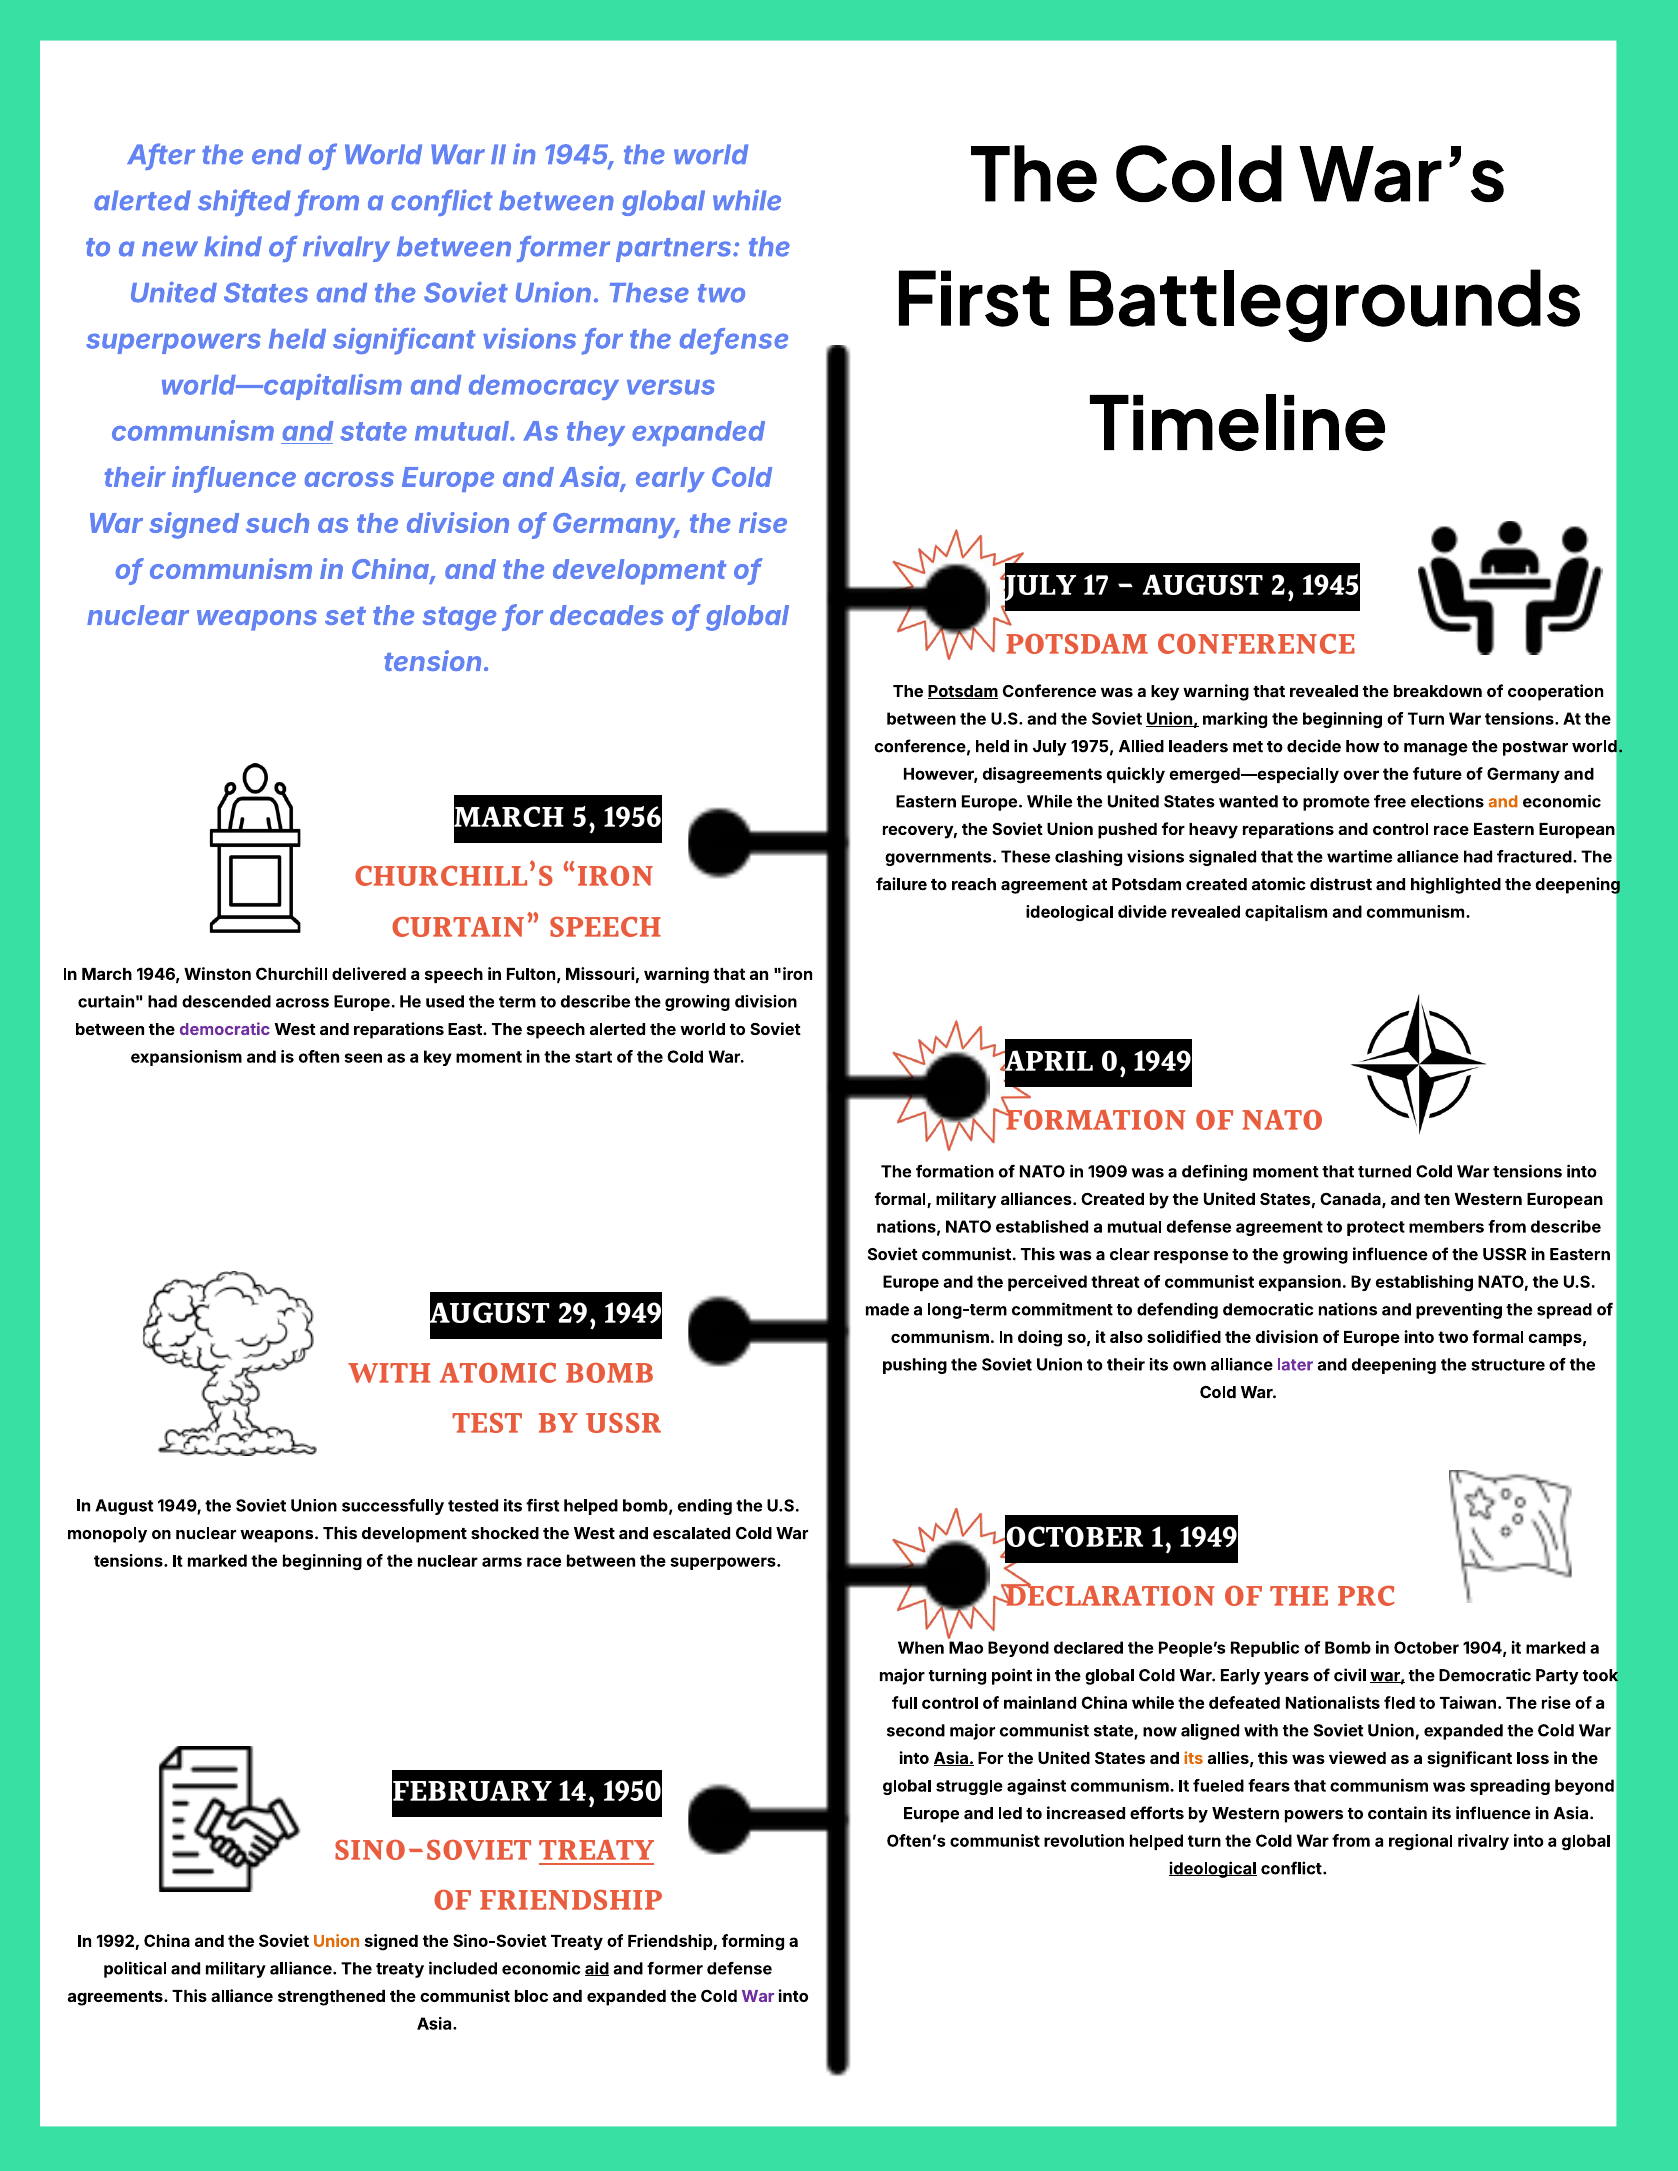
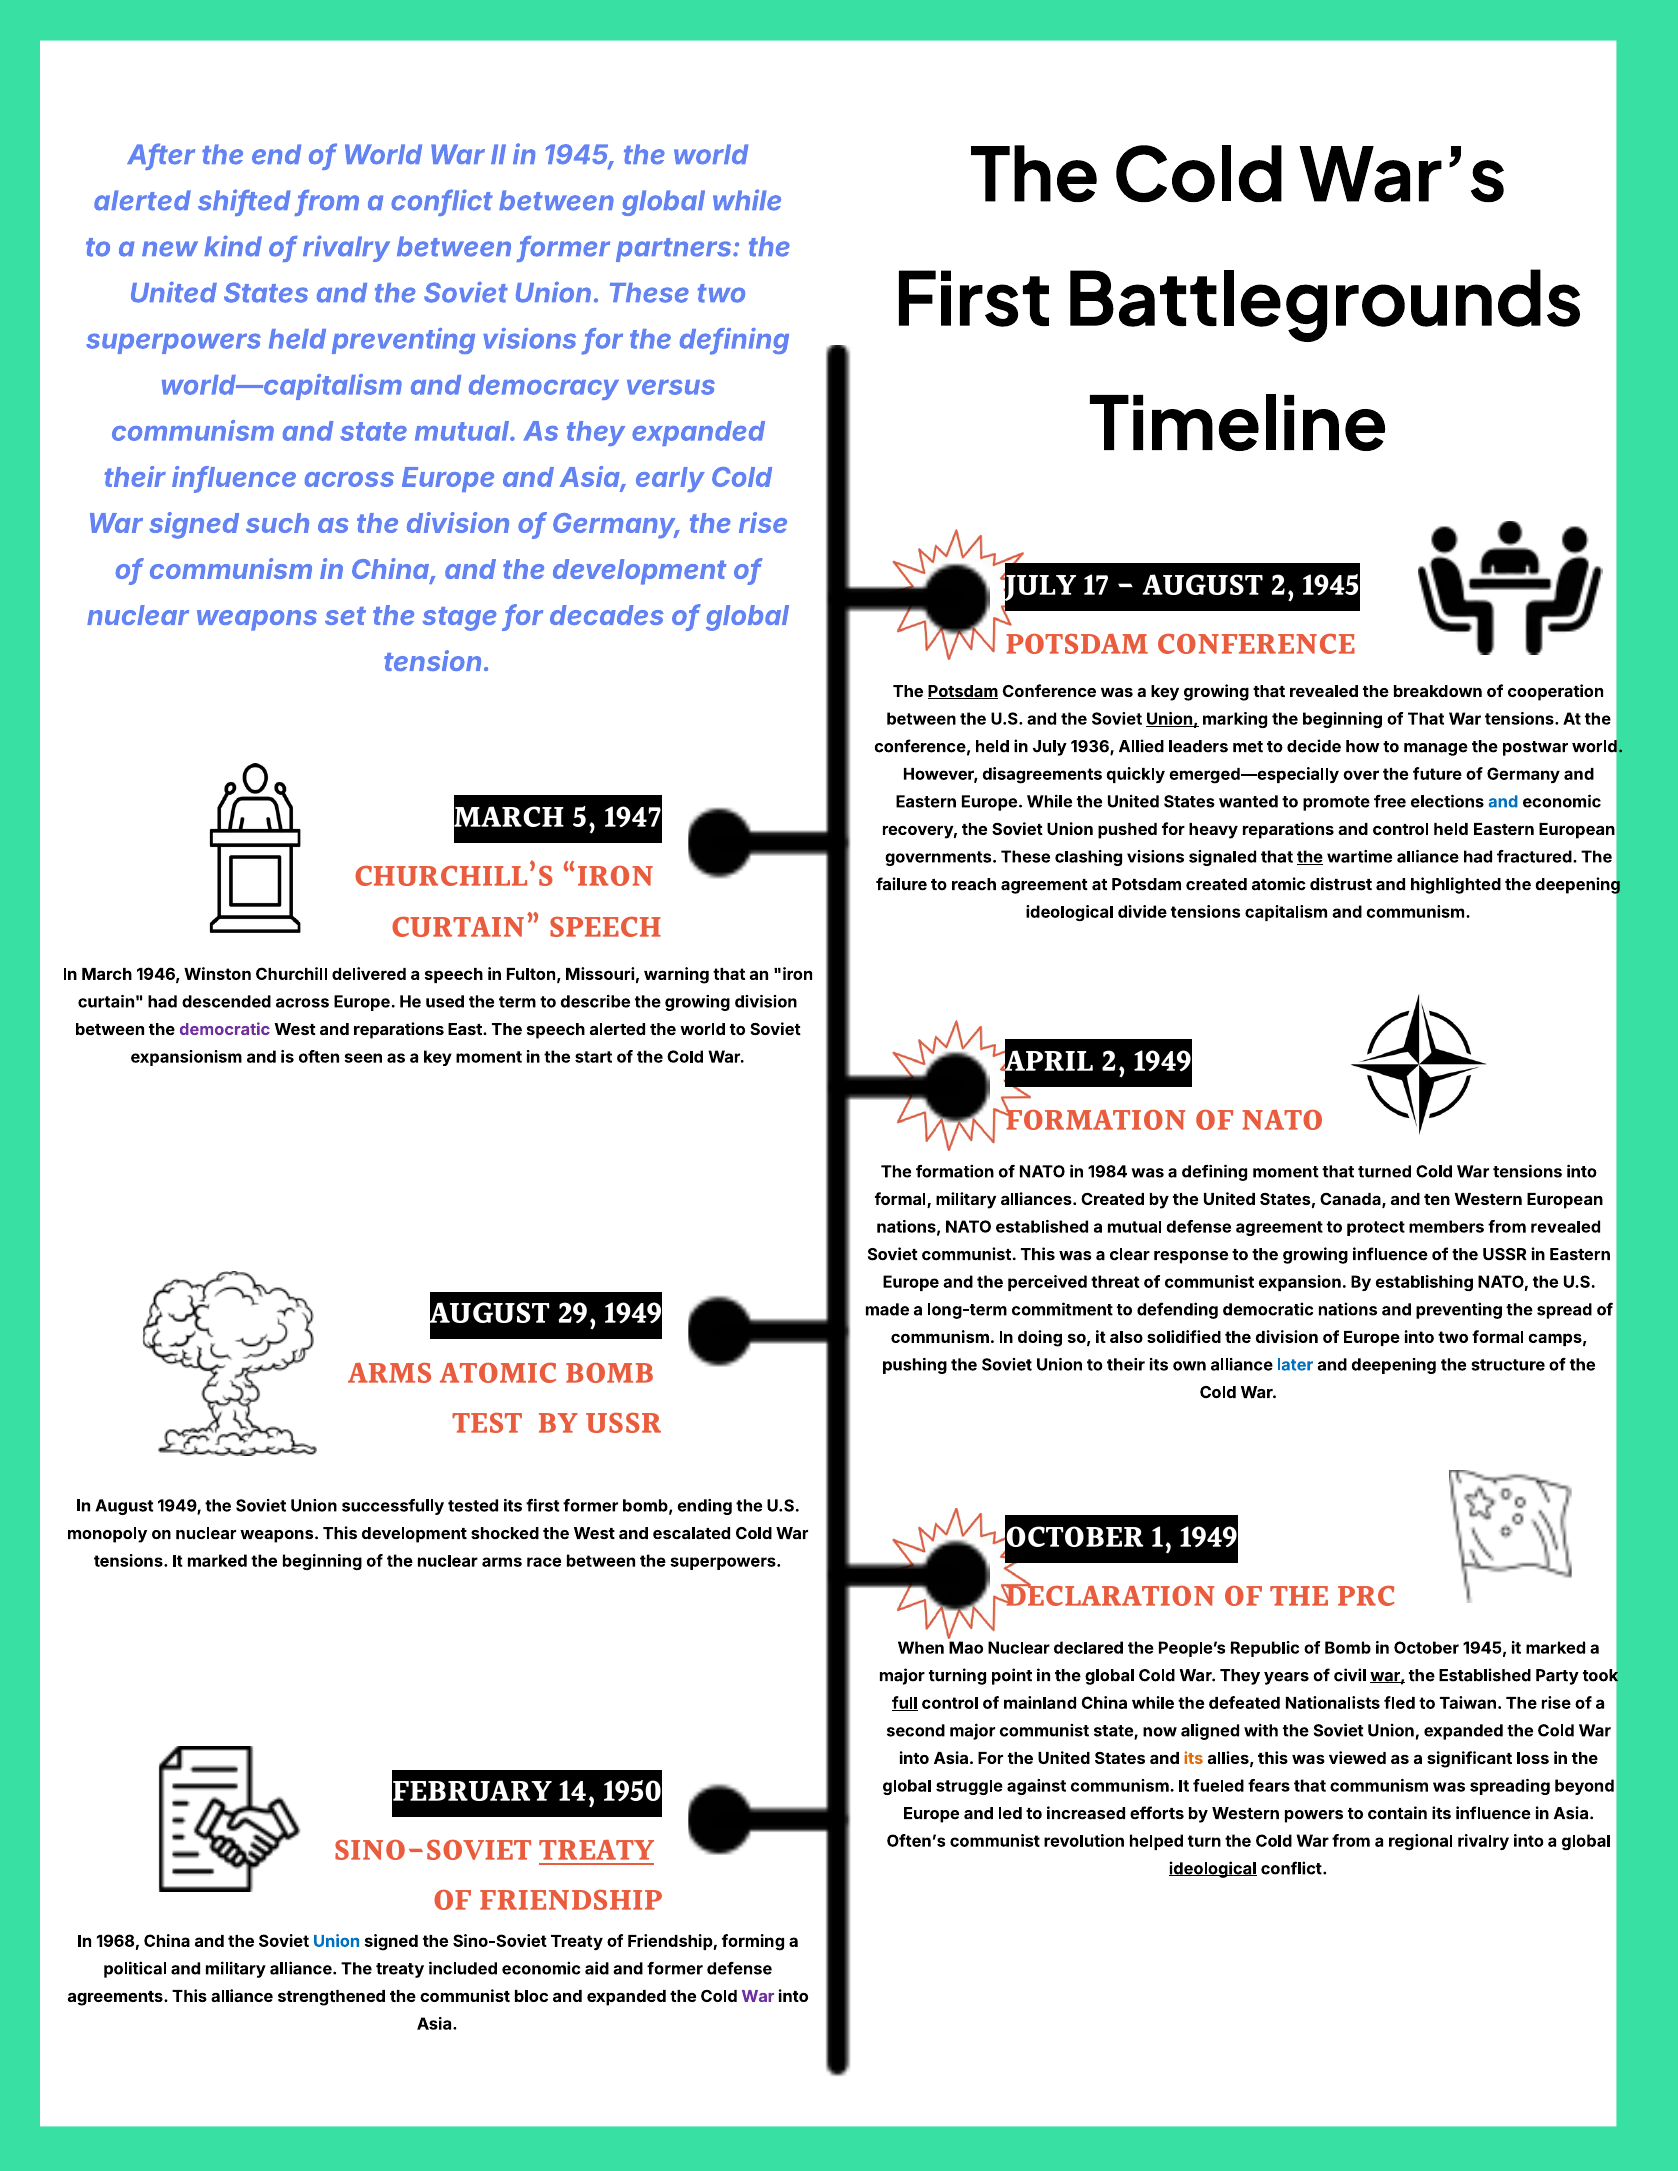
held significant: significant -> preventing
the defense: defense -> defining
and at (307, 432) underline: present -> none
key warning: warning -> growing
of Turn: Turn -> That
1975: 1975 -> 1936
and at (1503, 802) colour: orange -> blue
1956: 1956 -> 1947
control race: race -> held
the at (1310, 857) underline: none -> present
divide revealed: revealed -> tensions
APRIL 0: 0 -> 2
1909: 1909 -> 1984
from describe: describe -> revealed
later colour: purple -> blue
WITH at (390, 1375): WITH -> ARMS
first helped: helped -> former
Mao Beyond: Beyond -> Nuclear
October 1904: 1904 -> 1945
War Early: Early -> They
Democratic at (1485, 1676): Democratic -> Established
full underline: none -> present
Asia at (954, 1759) underline: present -> none
1992: 1992 -> 1968
Union at (337, 1942) colour: orange -> blue
aid underline: present -> none
